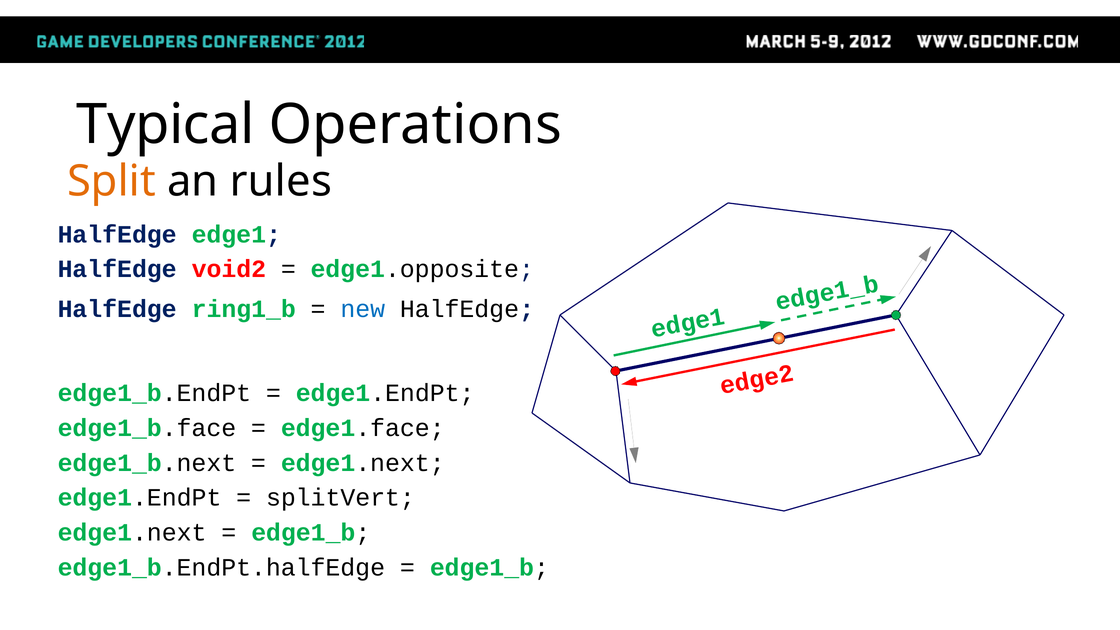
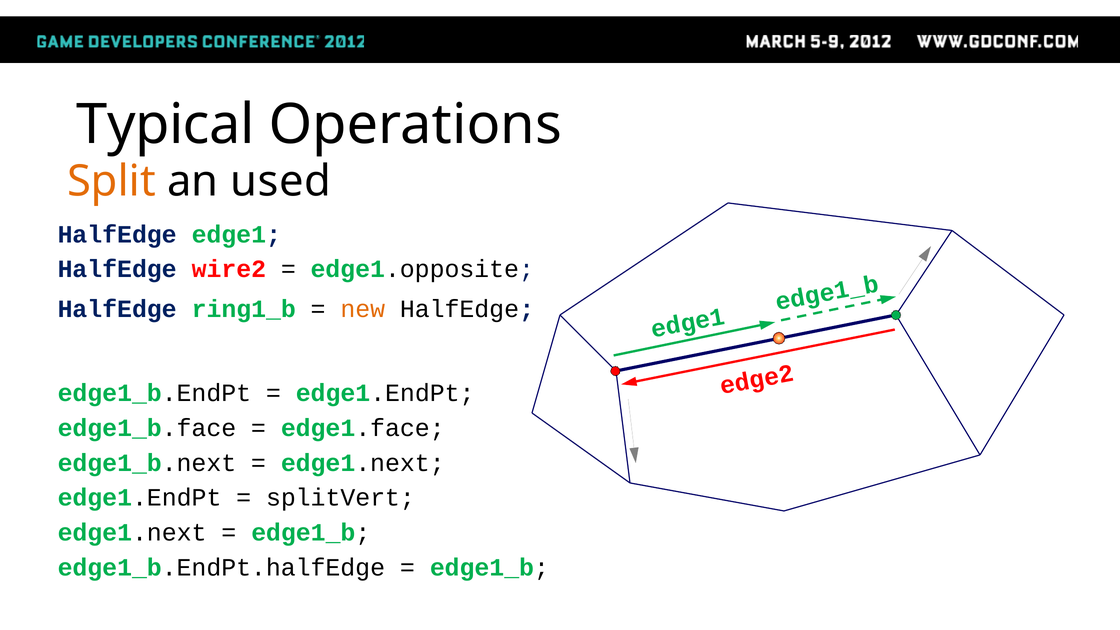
rules: rules -> used
void2: void2 -> wire2
new colour: blue -> orange
